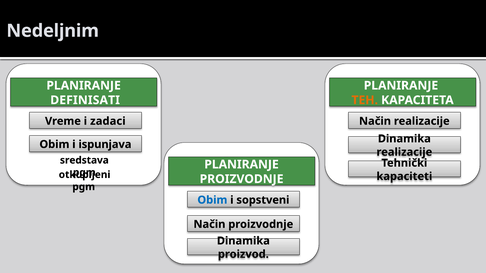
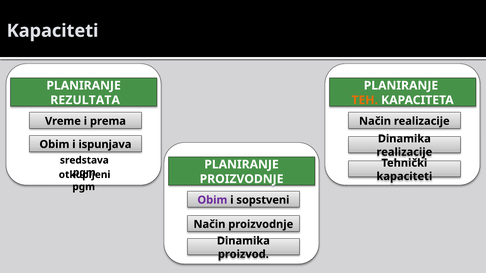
Nedeljnim at (53, 31): Nedeljnim -> Kapaciteti
DEFINISATI: DEFINISATI -> REZULTATA
zadaci: zadaci -> prema
Obim at (212, 200) colour: blue -> purple
